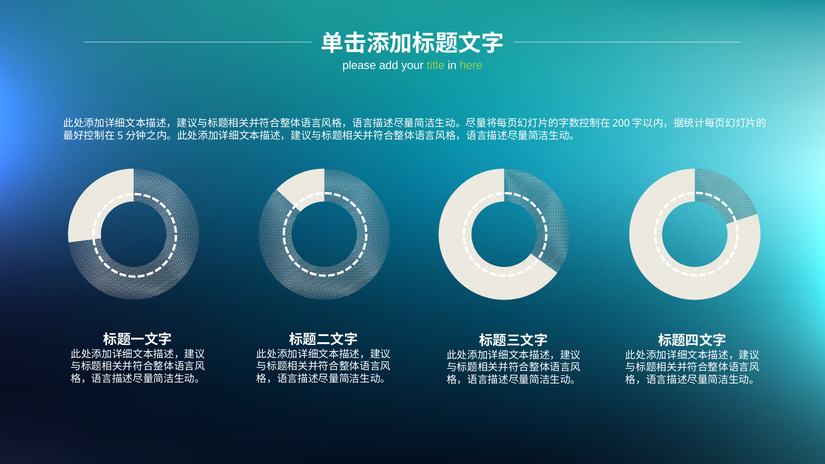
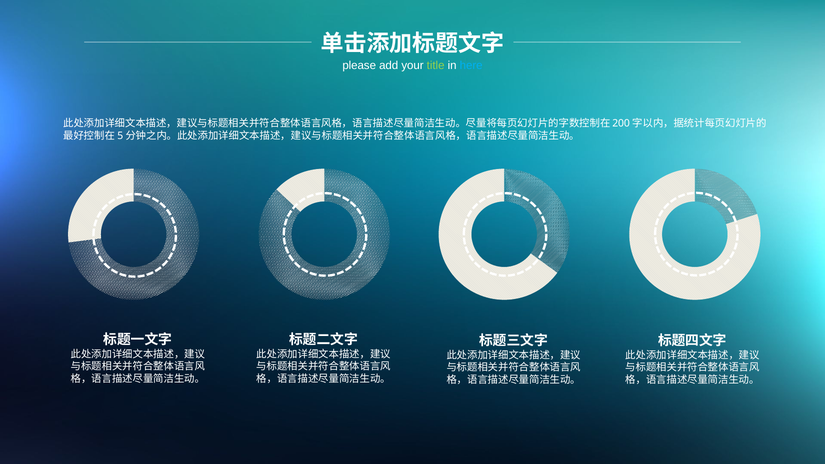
here colour: light green -> light blue
